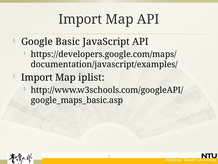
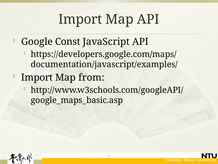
Basic: Basic -> Const
iplist: iplist -> from
